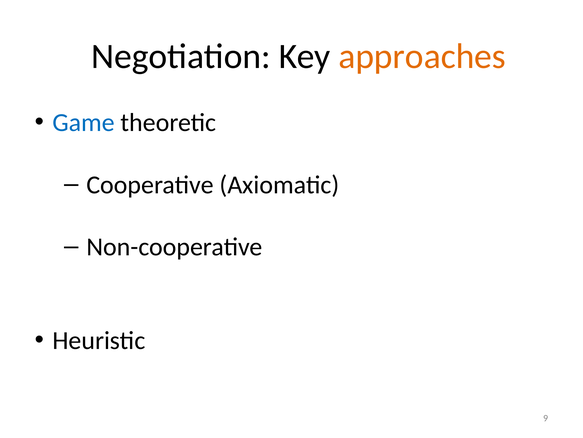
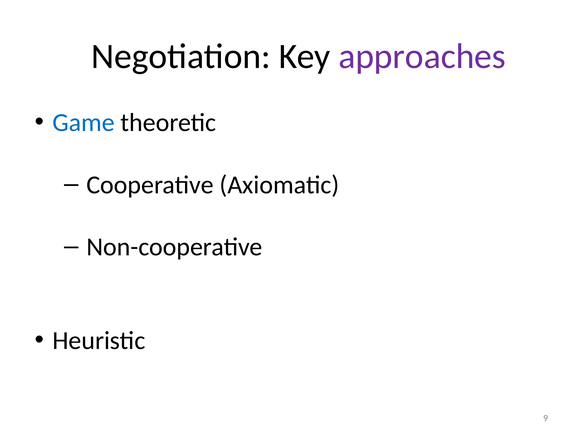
approaches colour: orange -> purple
